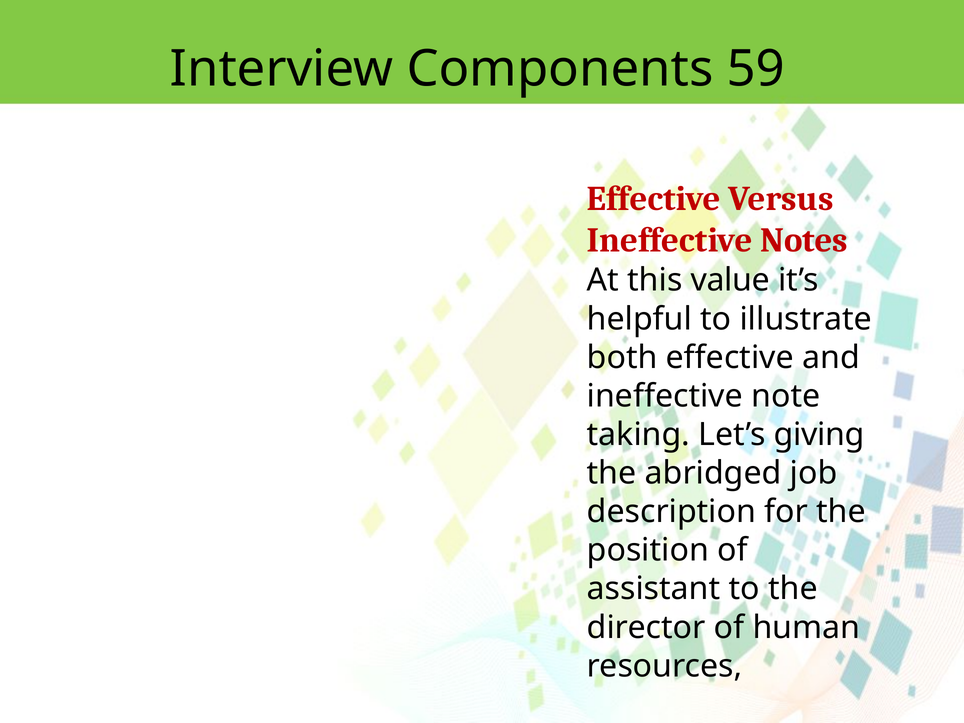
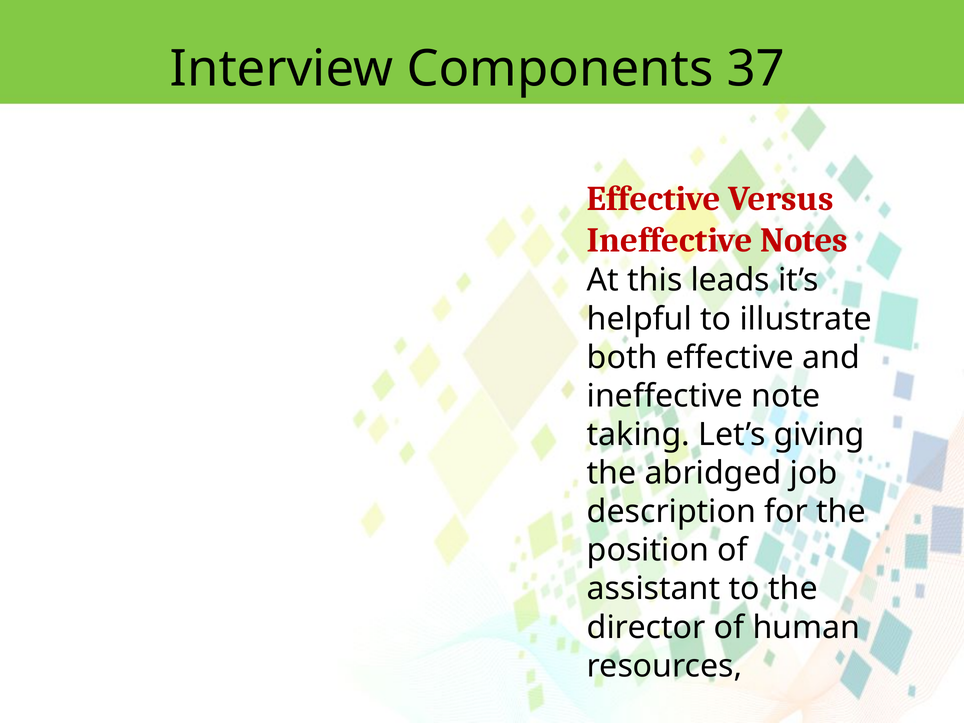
59: 59 -> 37
value: value -> leads
